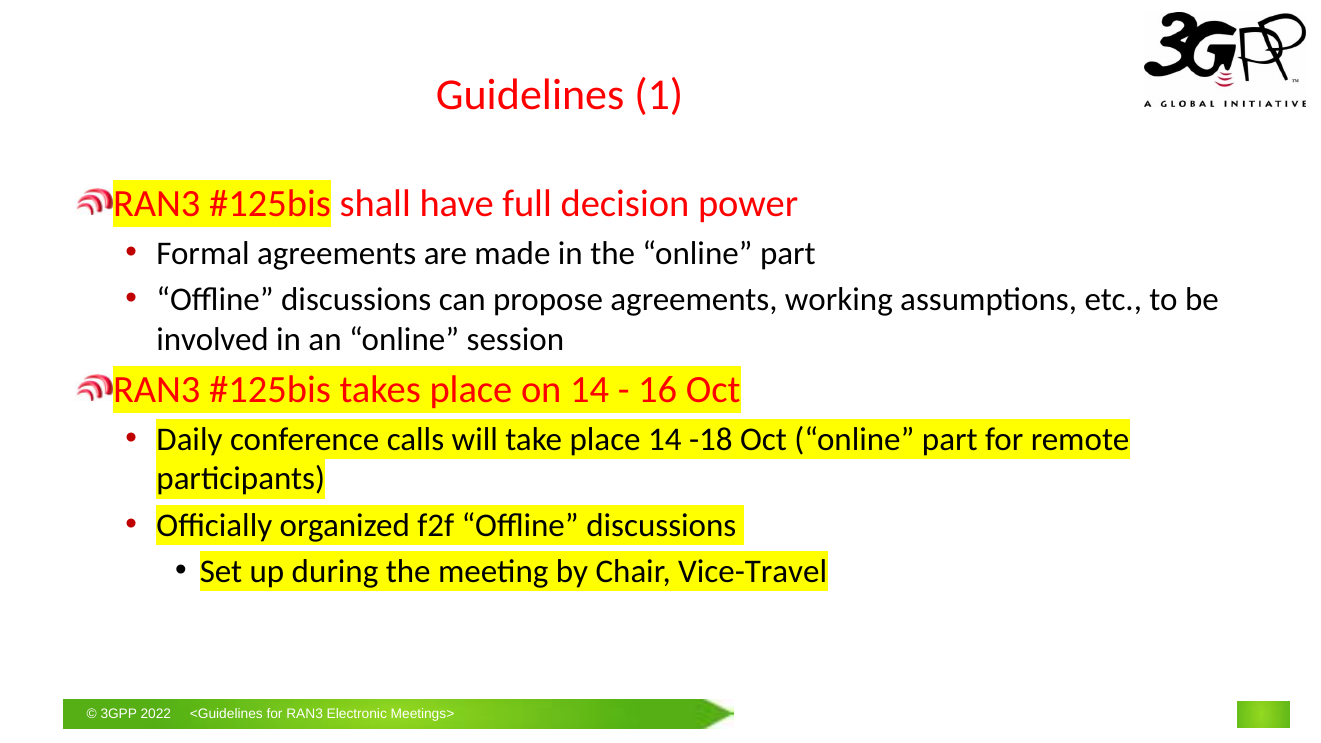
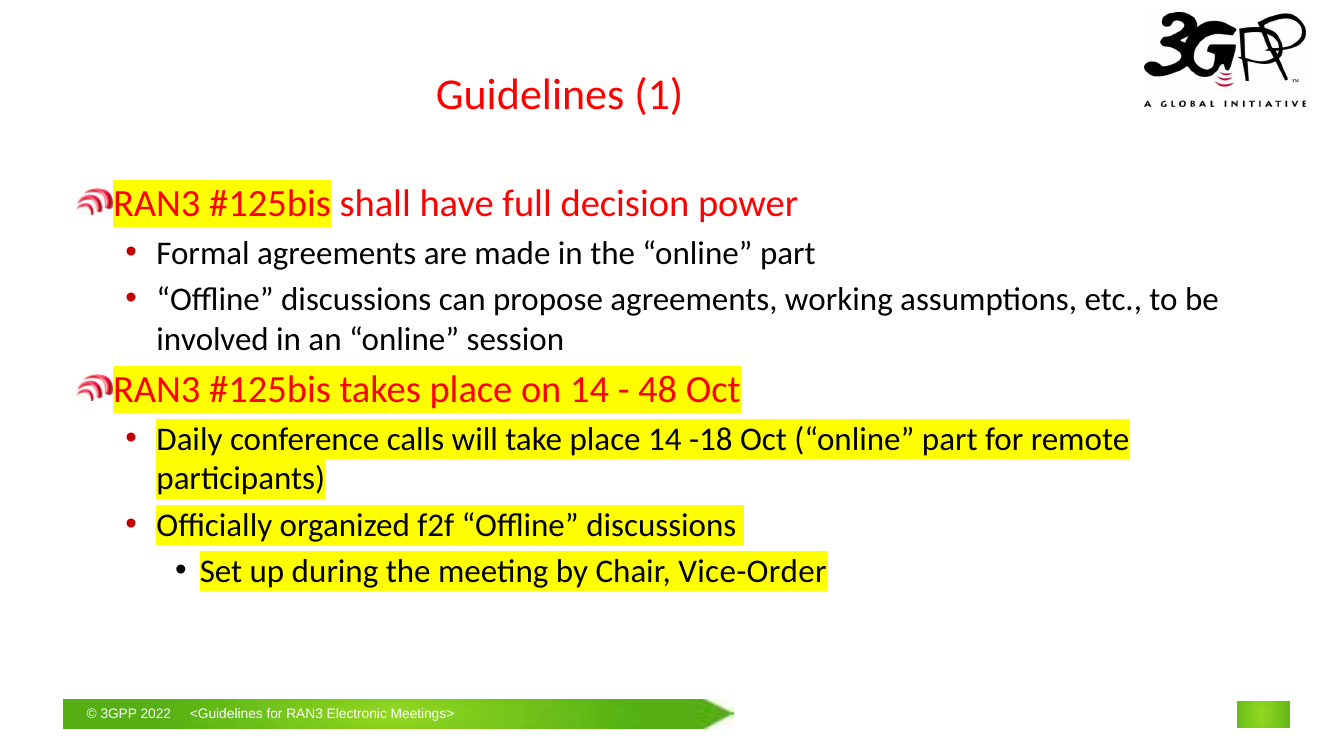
16: 16 -> 48
Vice-Travel: Vice-Travel -> Vice-Order
